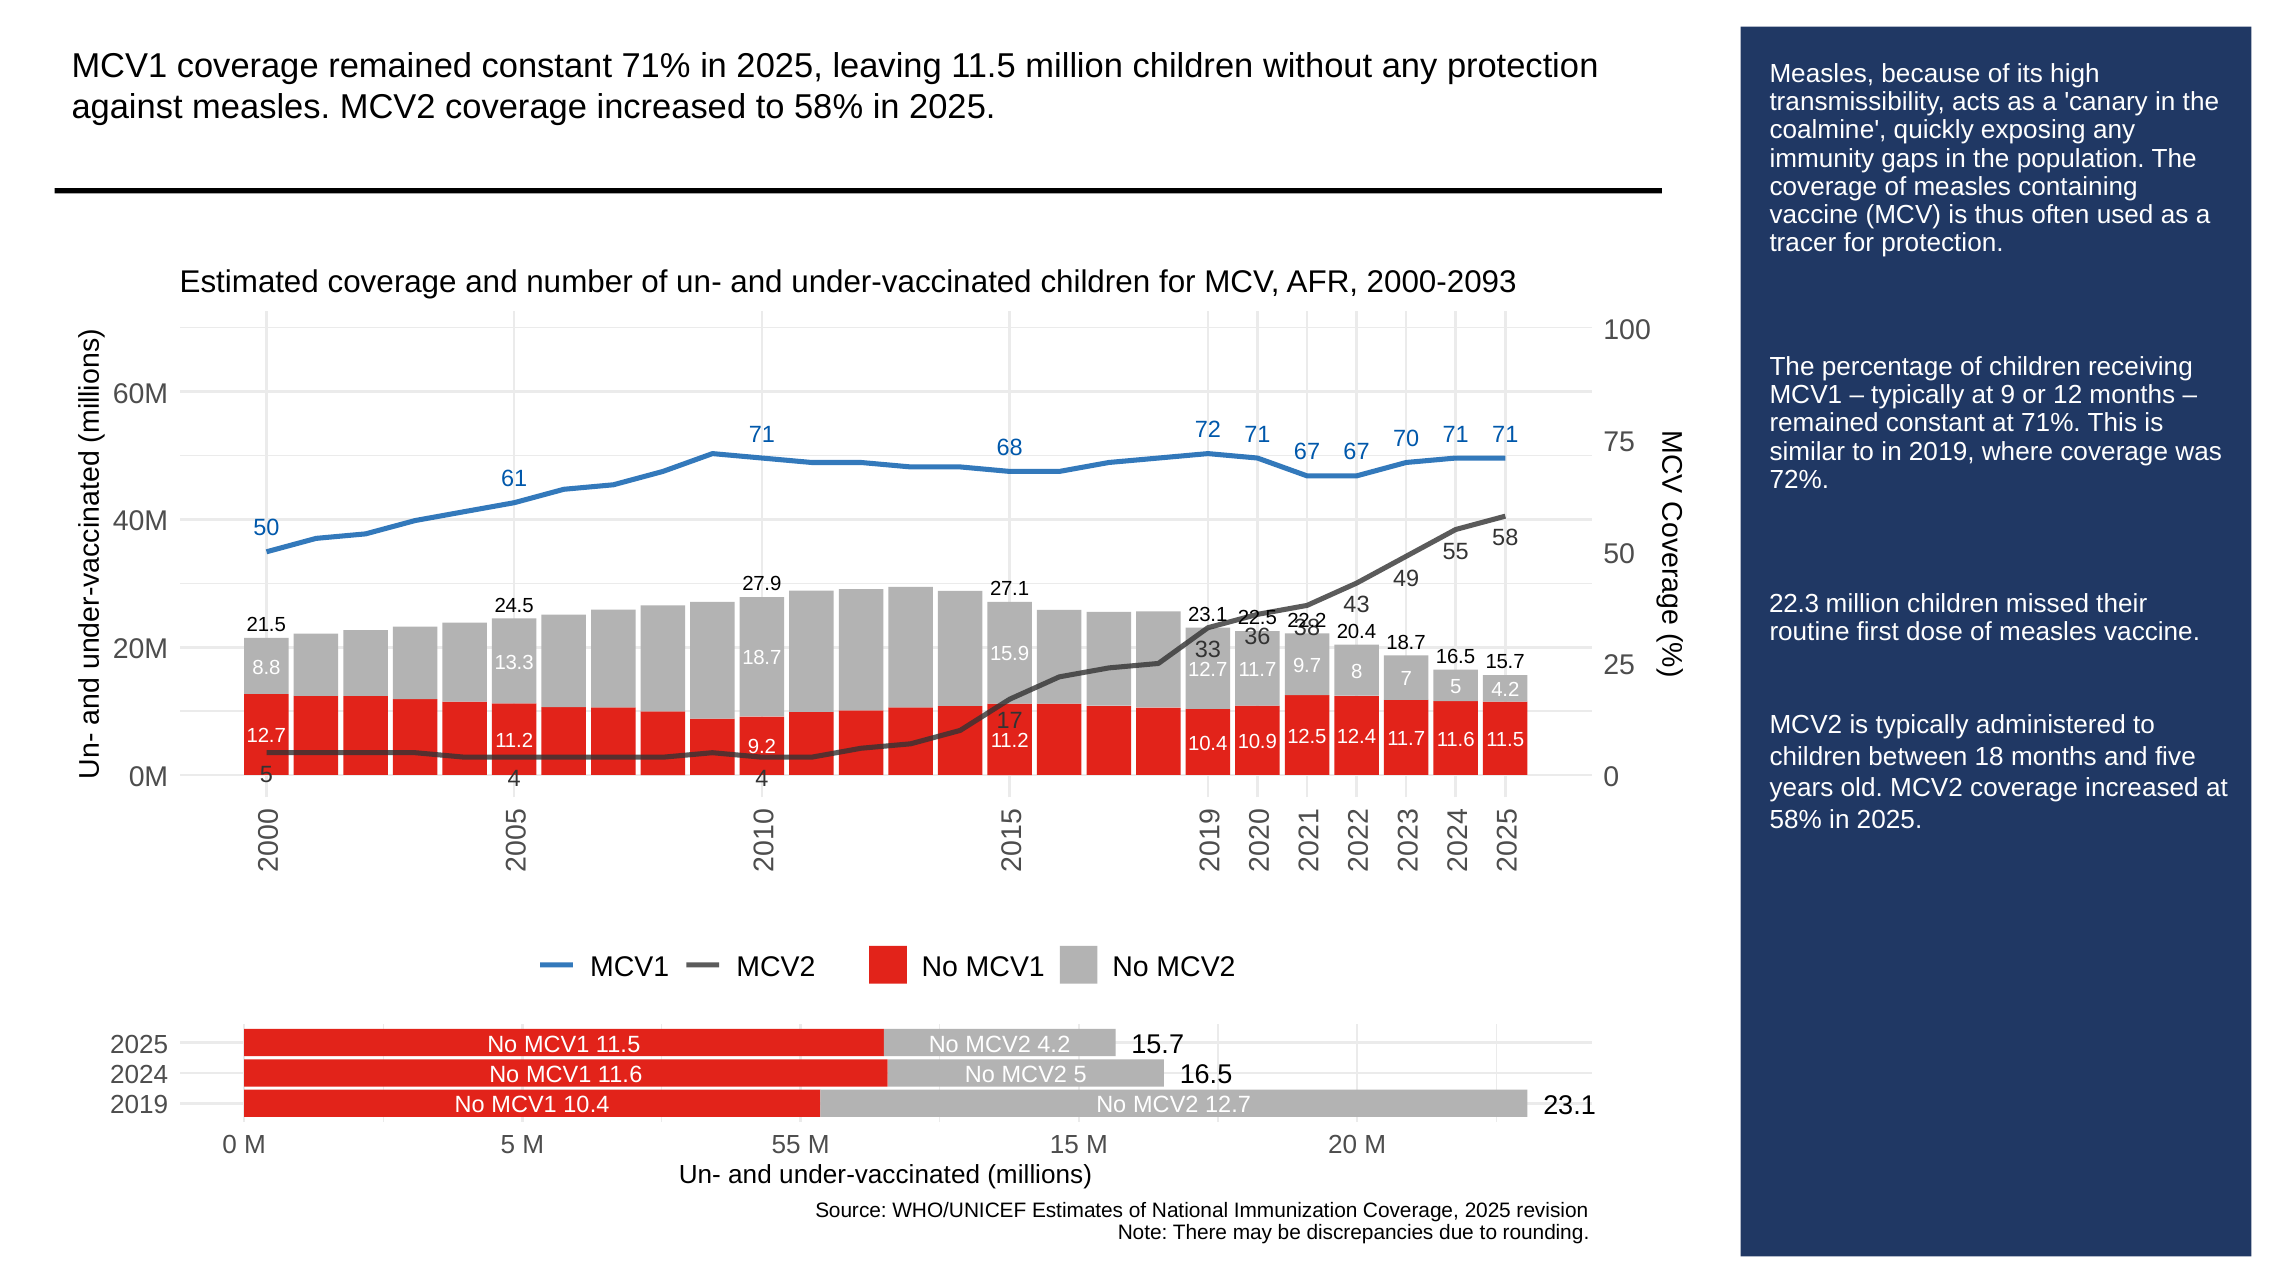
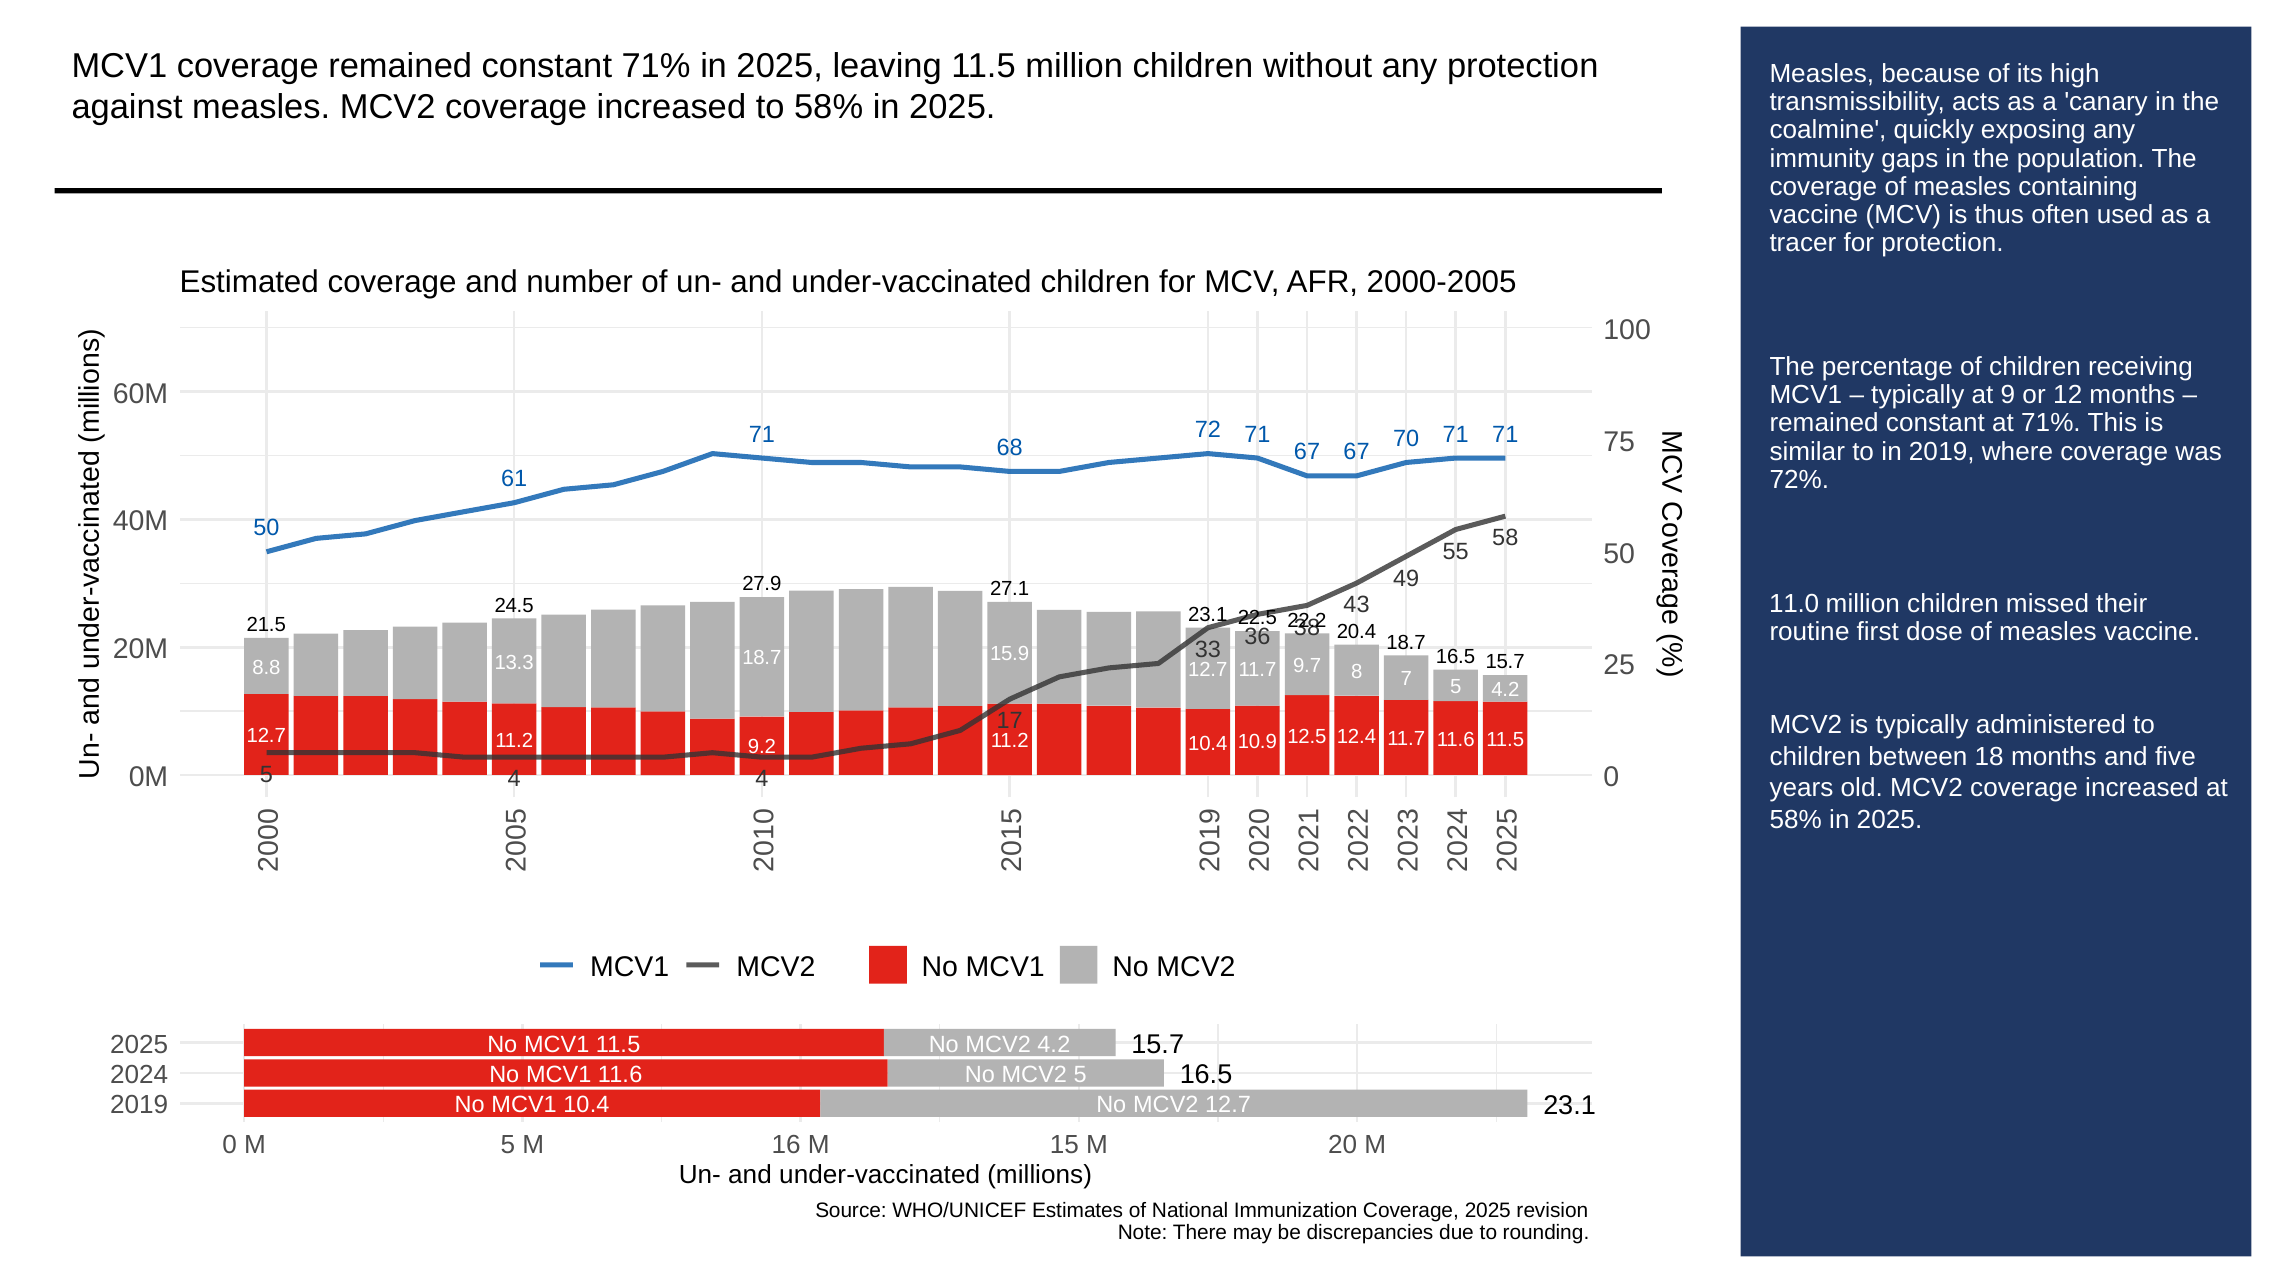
2000-2093: 2000-2093 -> 2000-2005
22.3: 22.3 -> 11.0
M 55: 55 -> 16
